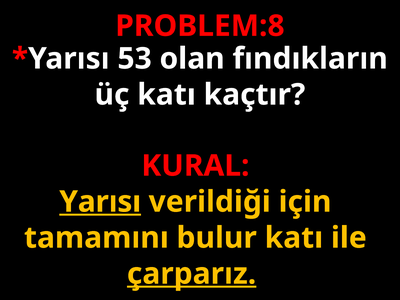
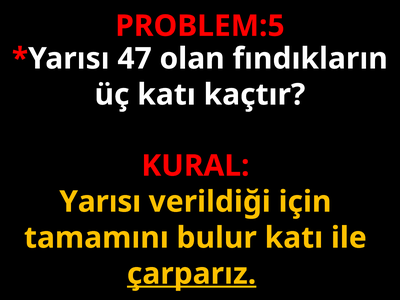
PROBLEM:8: PROBLEM:8 -> PROBLEM:5
53: 53 -> 47
Yarısı underline: present -> none
